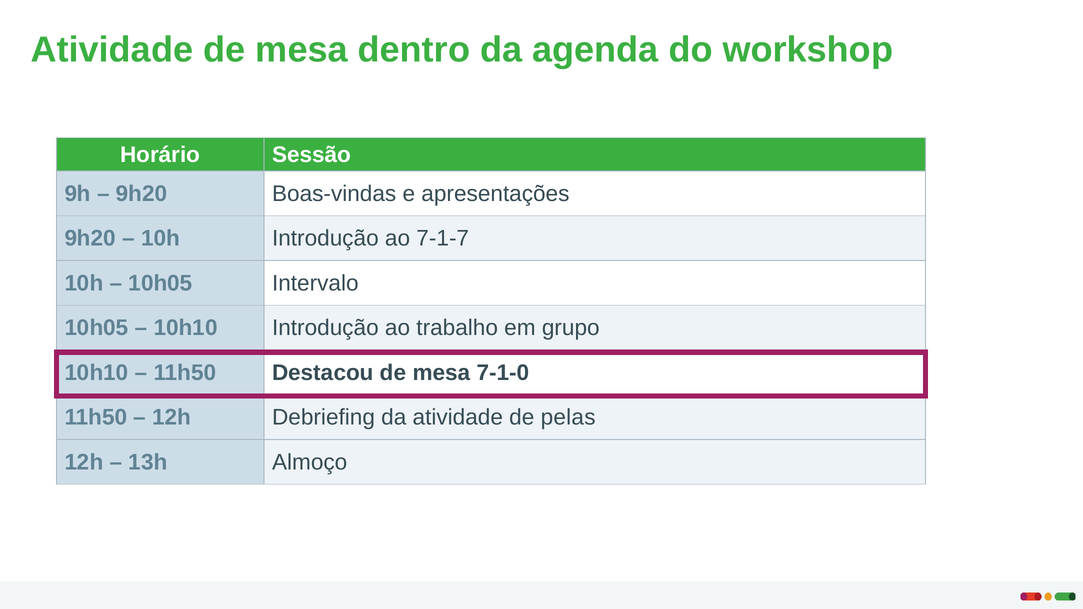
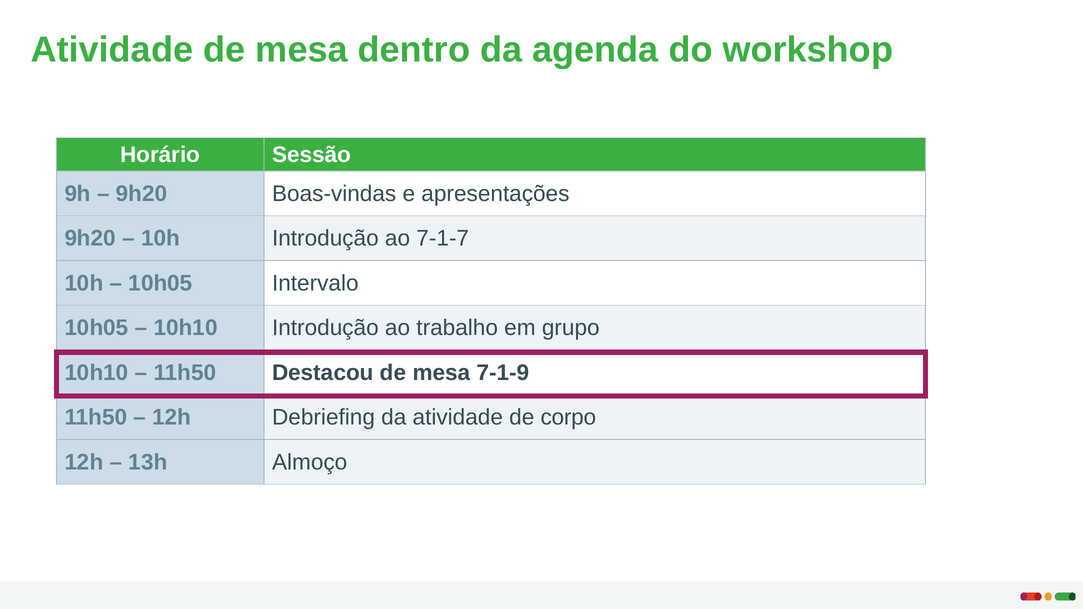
7-1-0: 7-1-0 -> 7-1-9
pelas: pelas -> corpo
